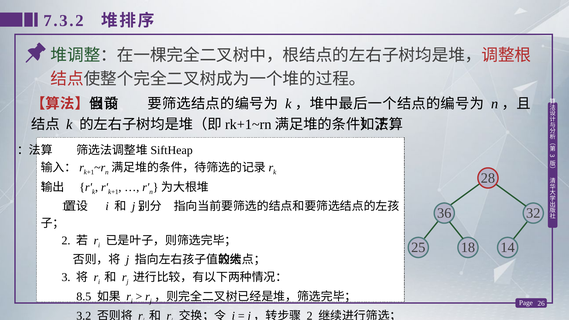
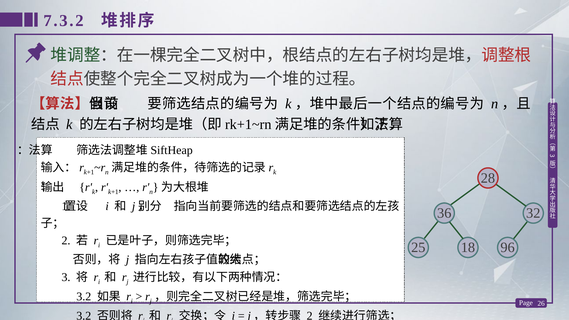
14: 14 -> 96
8.5 at (84, 297): 8.5 -> 3.2
